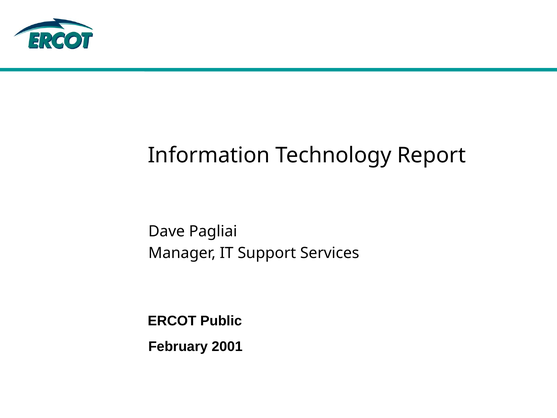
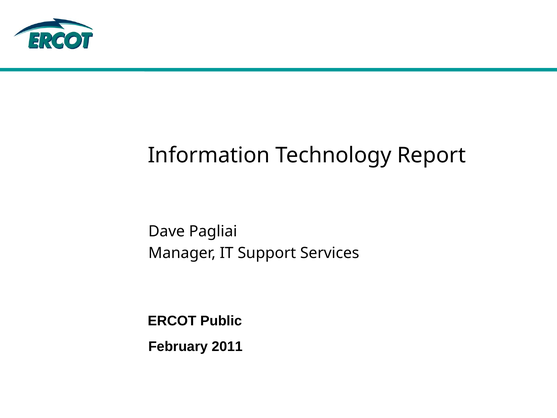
2001: 2001 -> 2011
